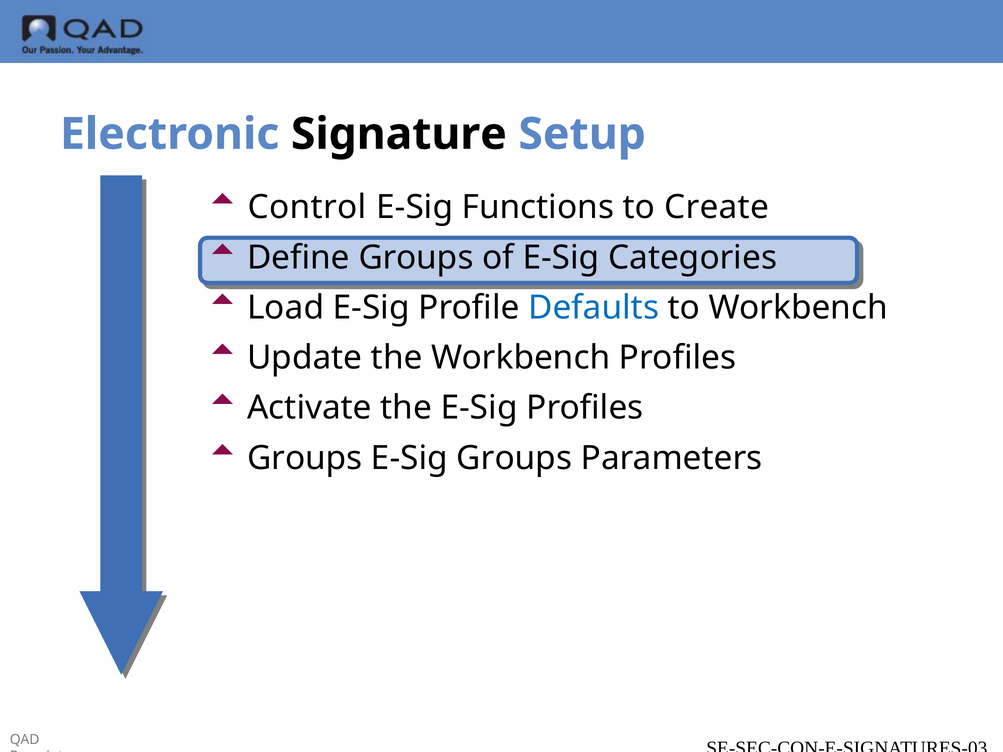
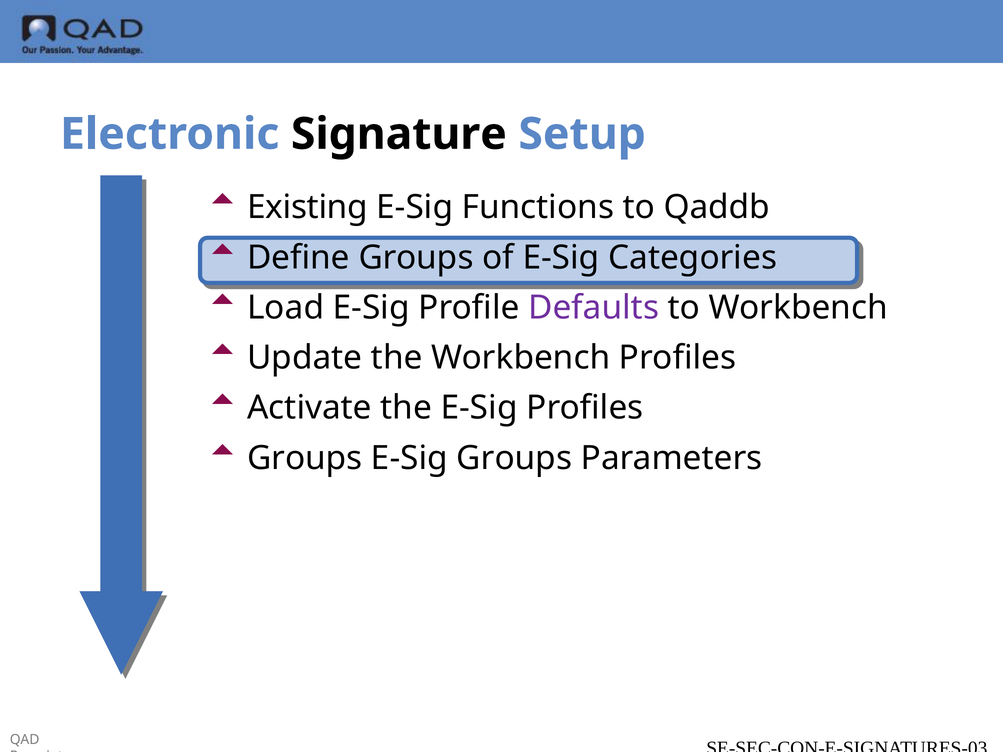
Control: Control -> Existing
Create: Create -> Qaddb
Defaults colour: blue -> purple
